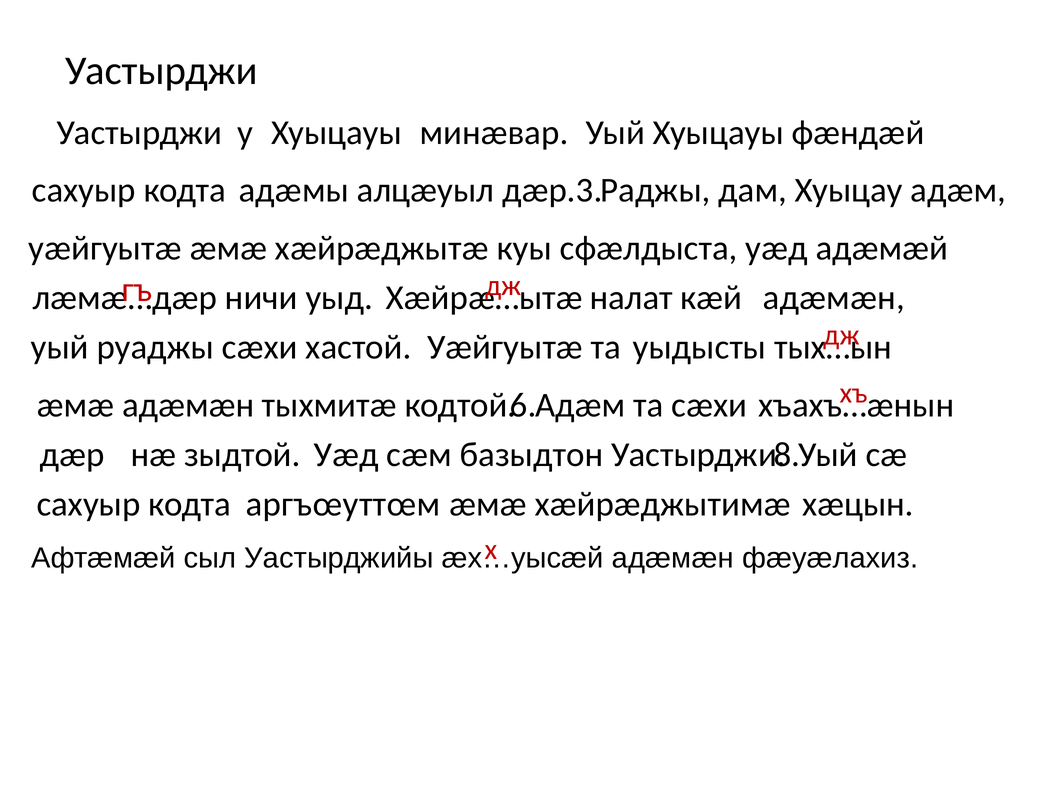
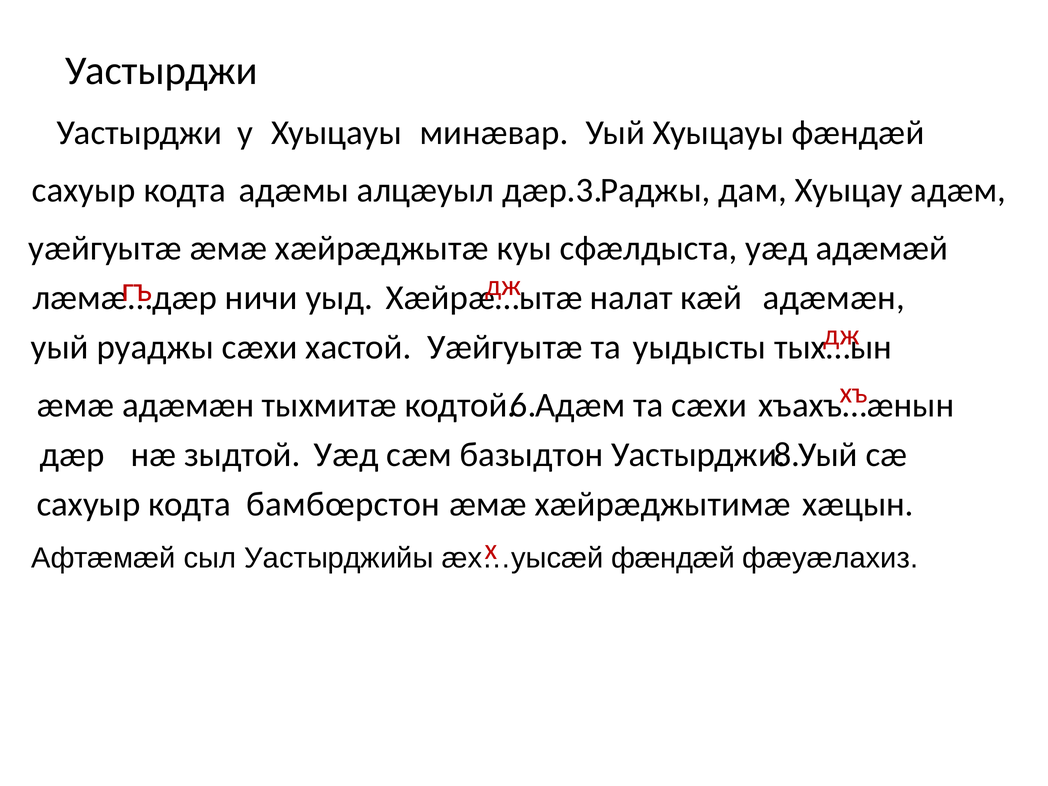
аргъœуттœм: аргъœуттœм -> бамбœрстон
адæмæн at (673, 558): адæмæн -> фæндæй
